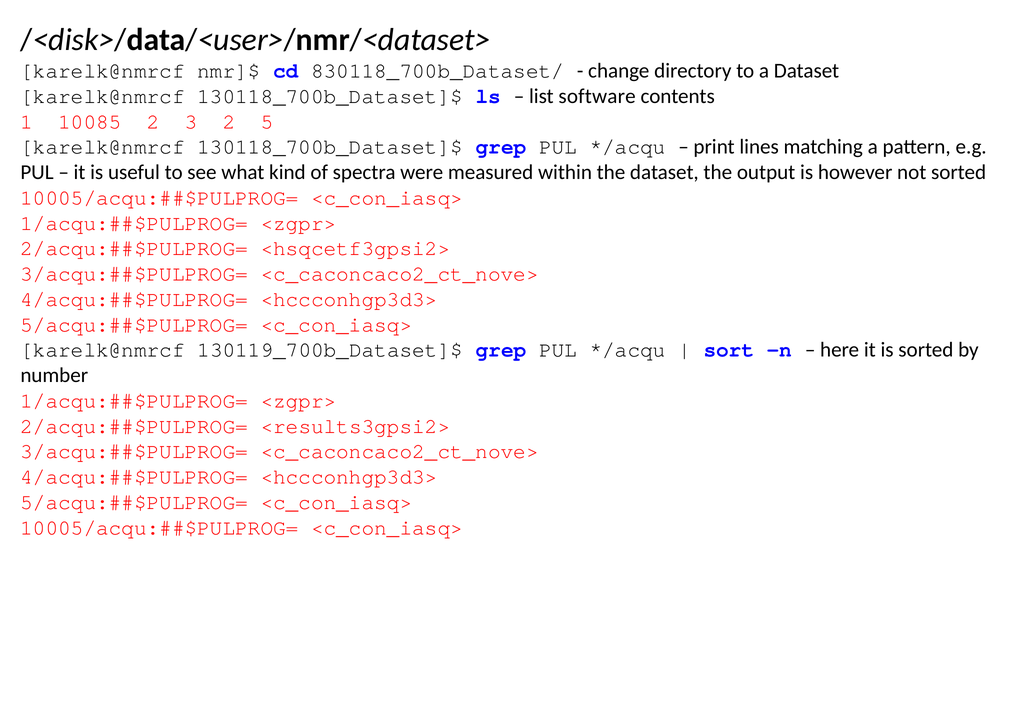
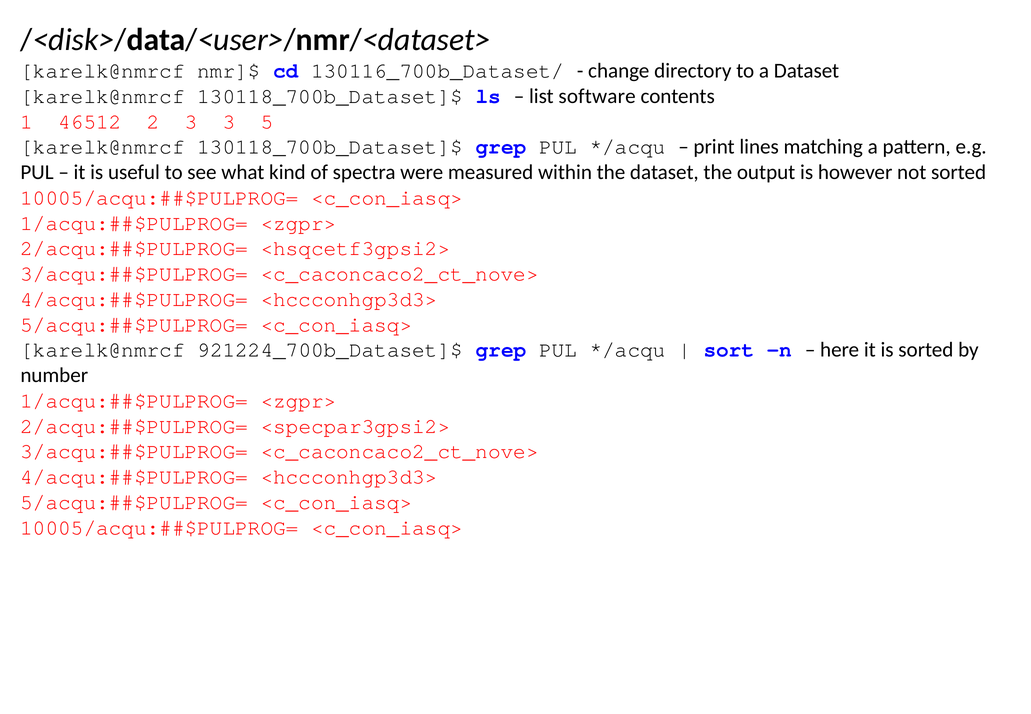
830118_700b_Dataset/: 830118_700b_Dataset/ -> 130116_700b_Dataset/
10085: 10085 -> 46512
3 2: 2 -> 3
130119_700b_Dataset]$: 130119_700b_Dataset]$ -> 921224_700b_Dataset]$
<results3gpsi2>: <results3gpsi2> -> <specpar3gpsi2>
